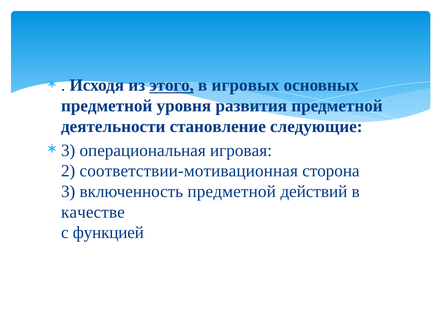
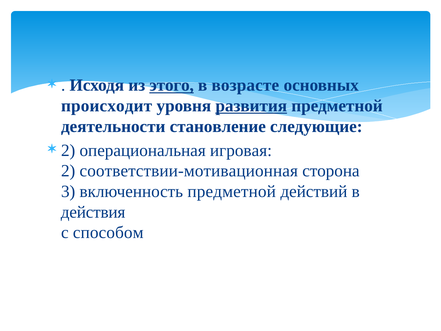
игровых: игровых -> возрасте
предметной at (107, 106): предметной -> происходит
развития underline: none -> present
3 at (68, 150): 3 -> 2
качестве: качестве -> действия
функцией: функцией -> способом
